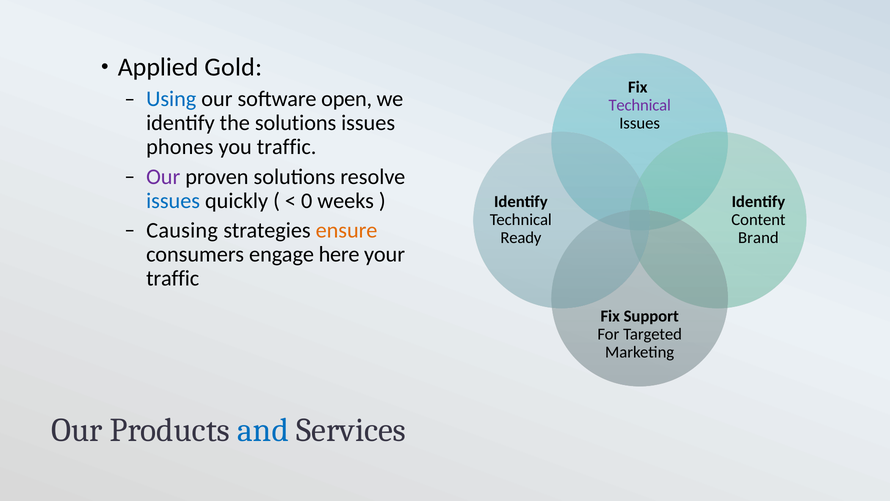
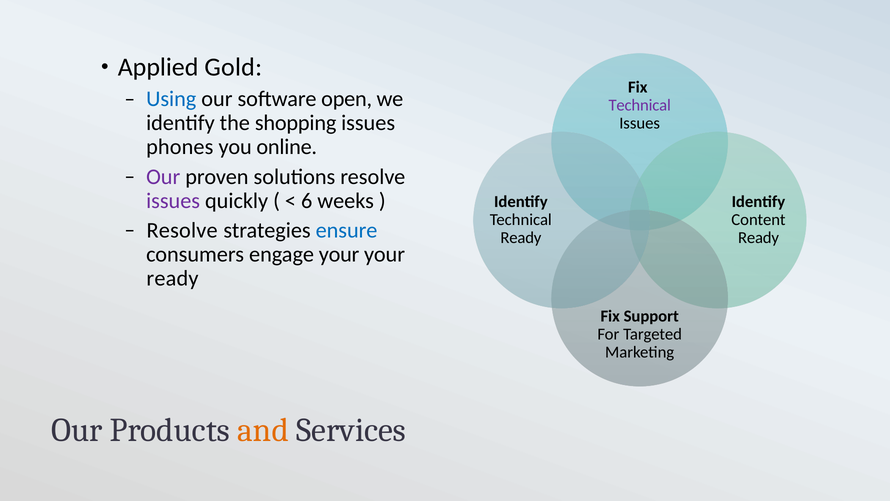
the solutions: solutions -> shopping
you traffic: traffic -> online
issues at (173, 201) colour: blue -> purple
0: 0 -> 6
Causing at (182, 230): Causing -> Resolve
ensure colour: orange -> blue
Brand at (758, 238): Brand -> Ready
engage here: here -> your
traffic at (173, 278): traffic -> ready
and colour: blue -> orange
